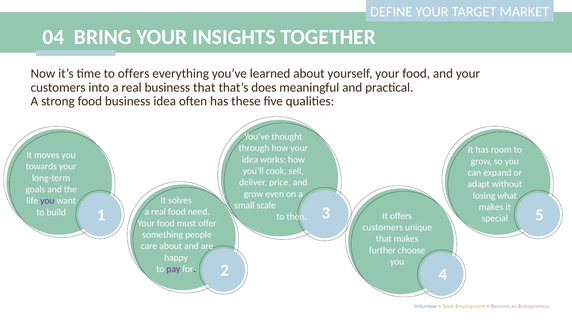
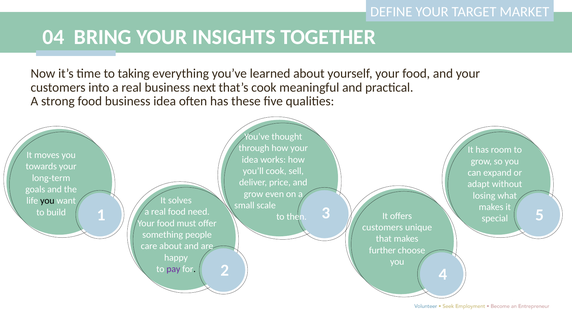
to offers: offers -> taking
business that: that -> next
that’s does: does -> cook
you at (47, 201) colour: purple -> black
